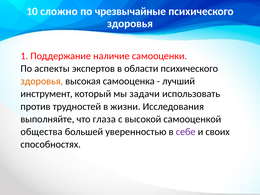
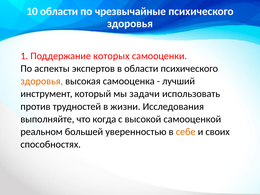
10 сложно: сложно -> области
наличие: наличие -> которых
глаза: глаза -> когда
общества: общества -> реальном
себе colour: purple -> orange
